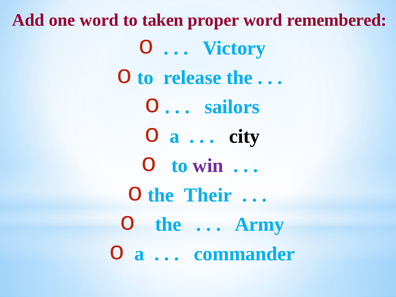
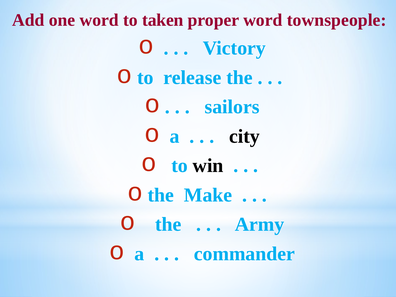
remembered: remembered -> townspeople
win colour: purple -> black
Their: Their -> Make
